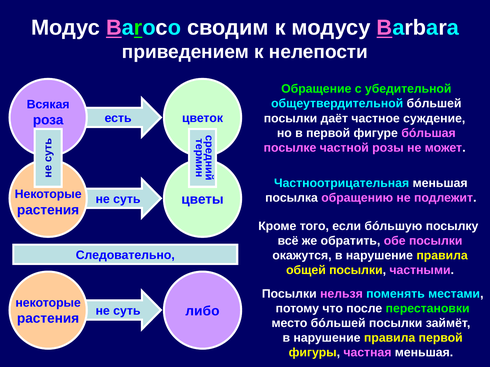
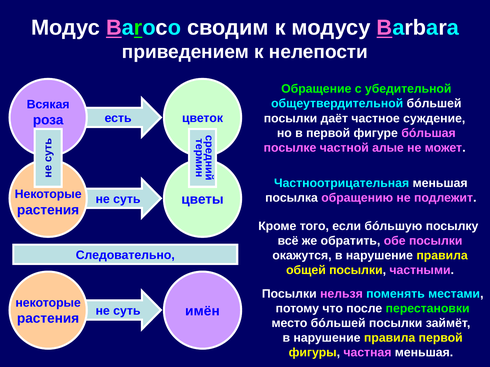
розы: розы -> алые
либо: либо -> имён
